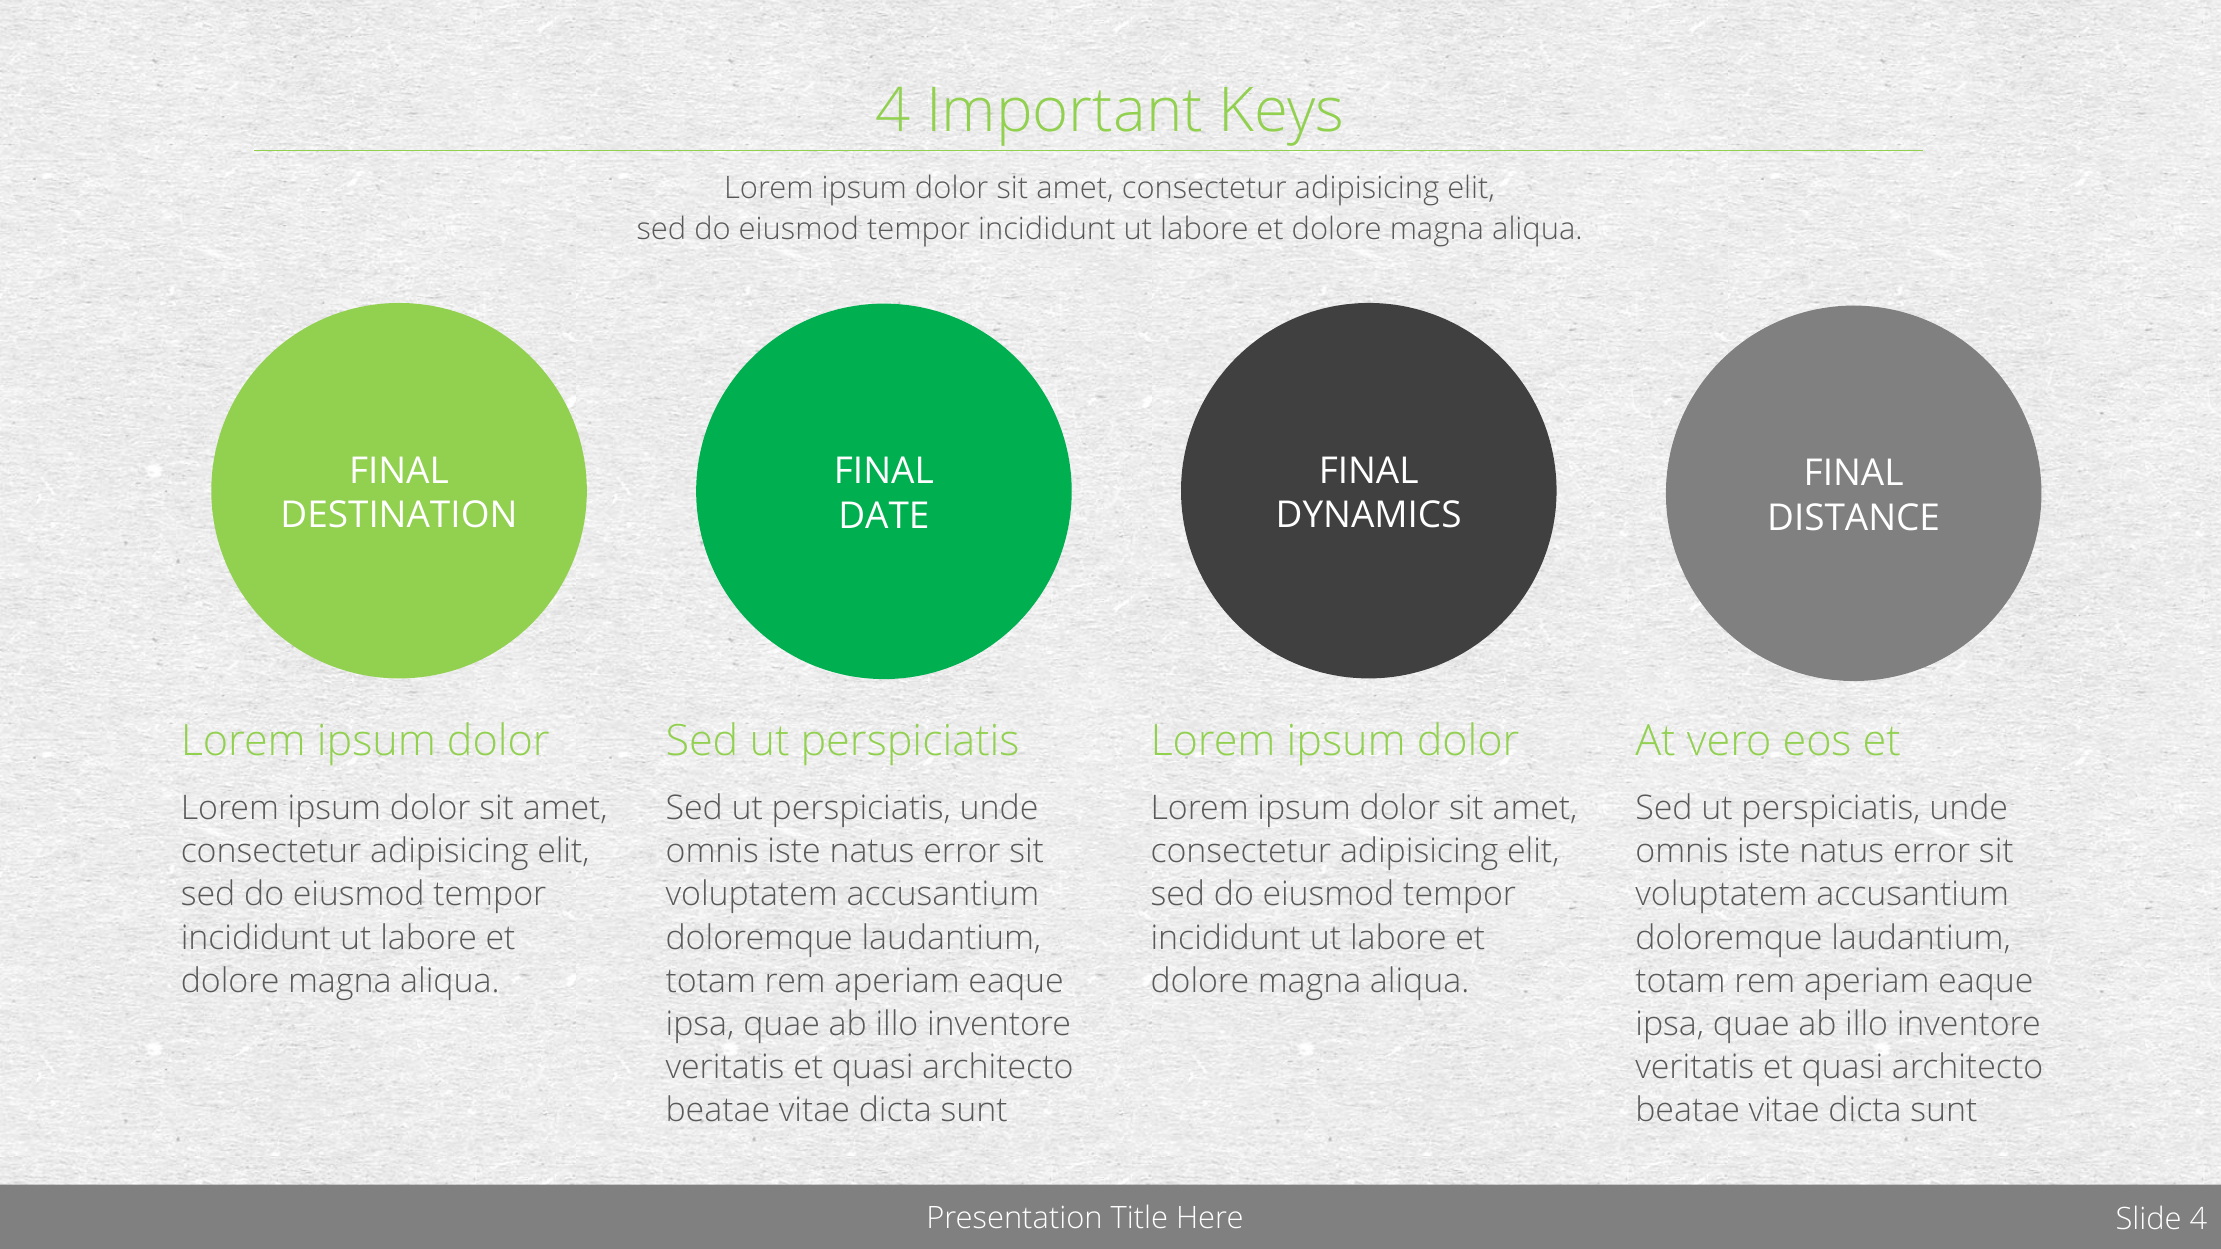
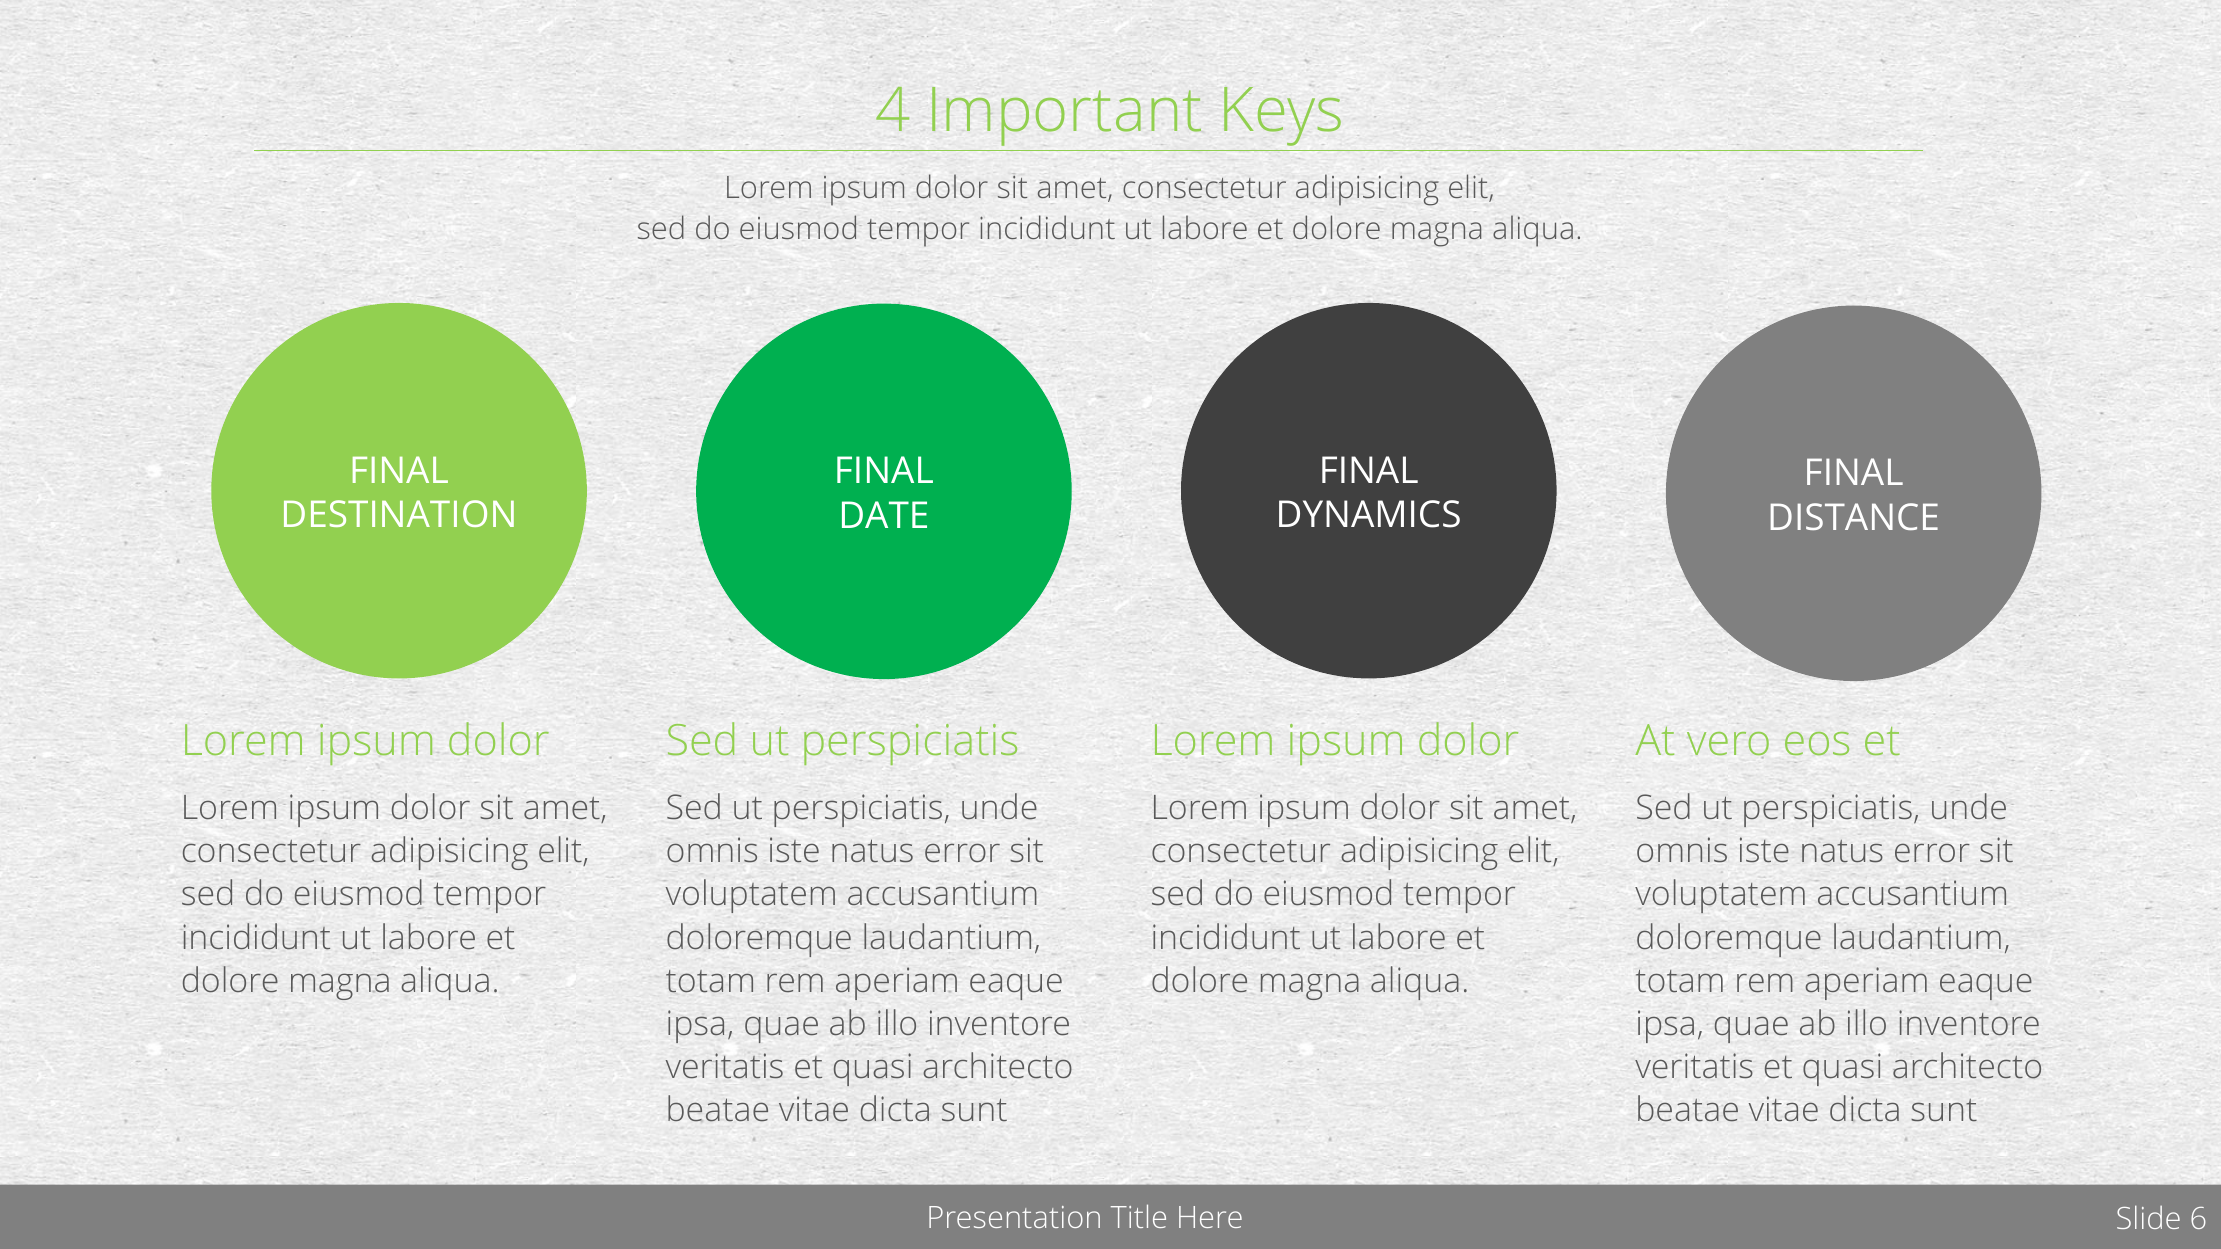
Slide 4: 4 -> 6
